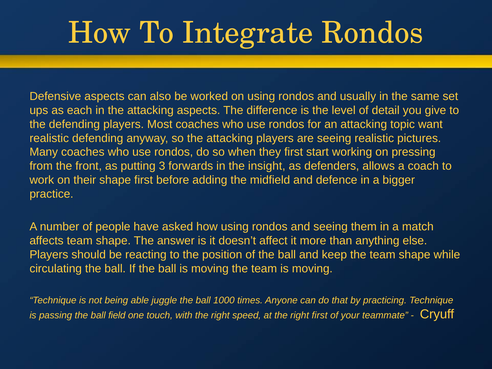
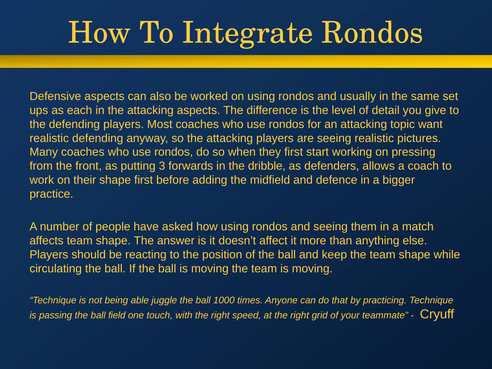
insight: insight -> dribble
right first: first -> grid
